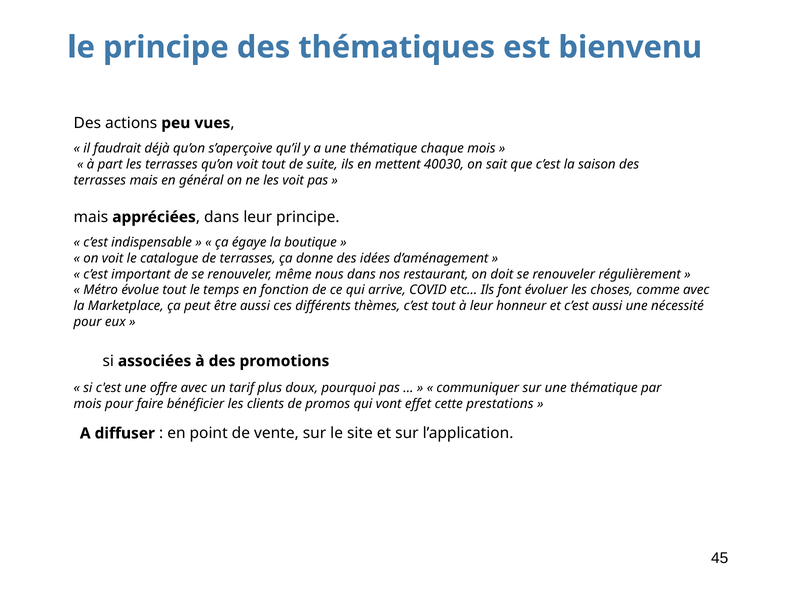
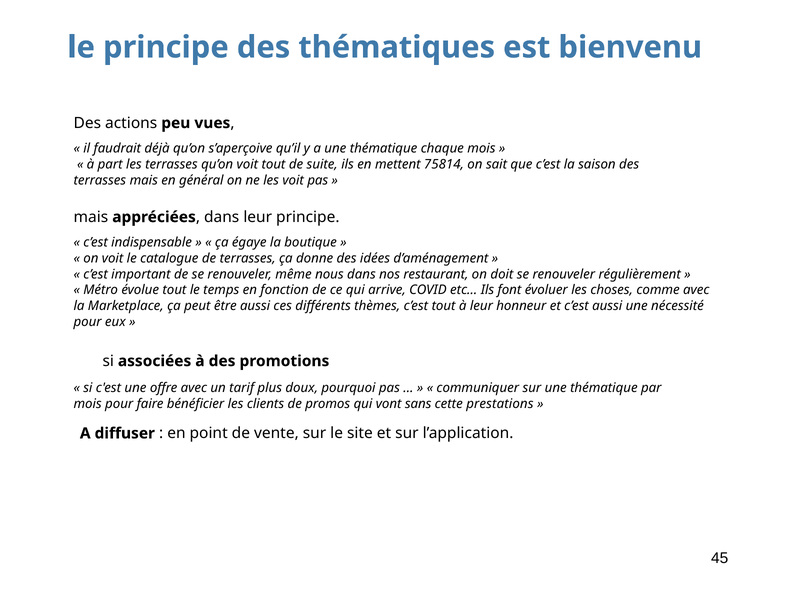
40030: 40030 -> 75814
effet: effet -> sans
